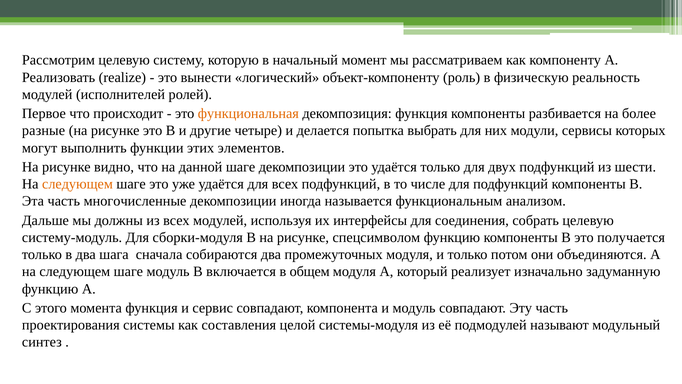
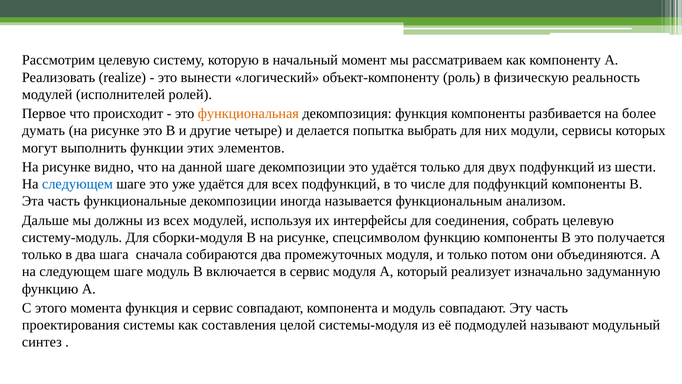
разные: разные -> думать
следующем at (77, 184) colour: orange -> blue
многочисленные: многочисленные -> функциональные
в общем: общем -> сервис
